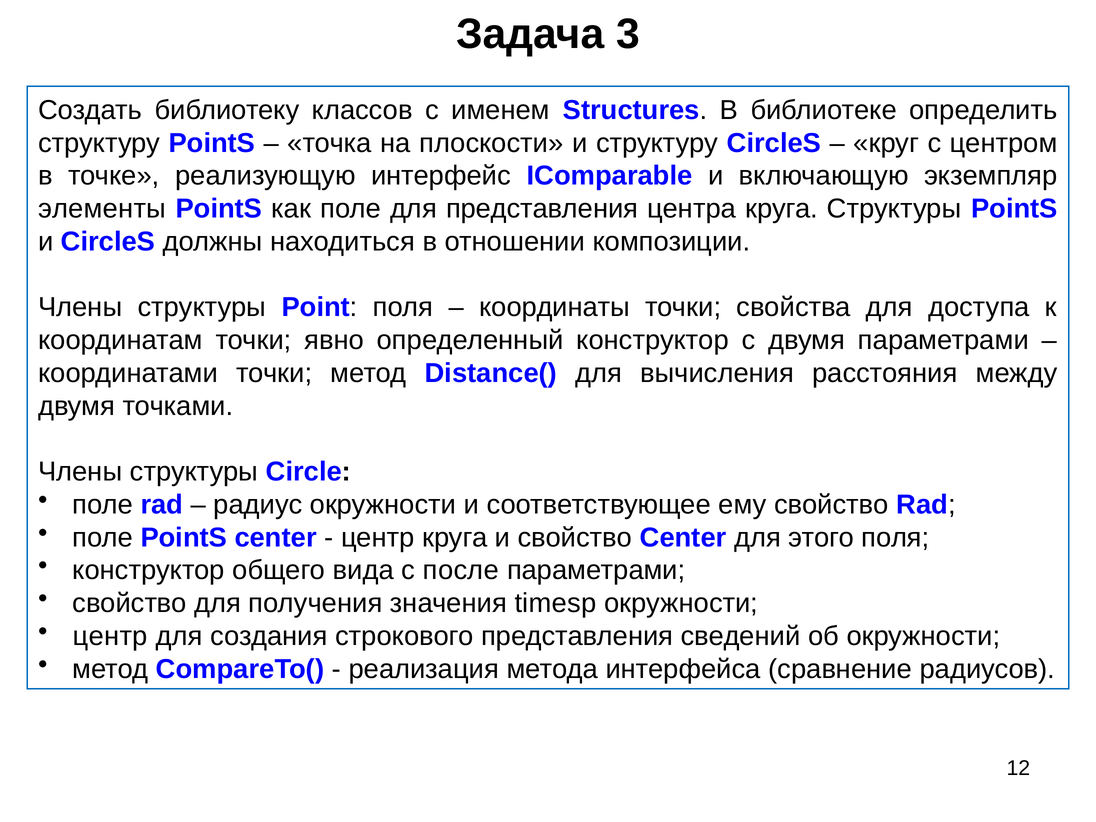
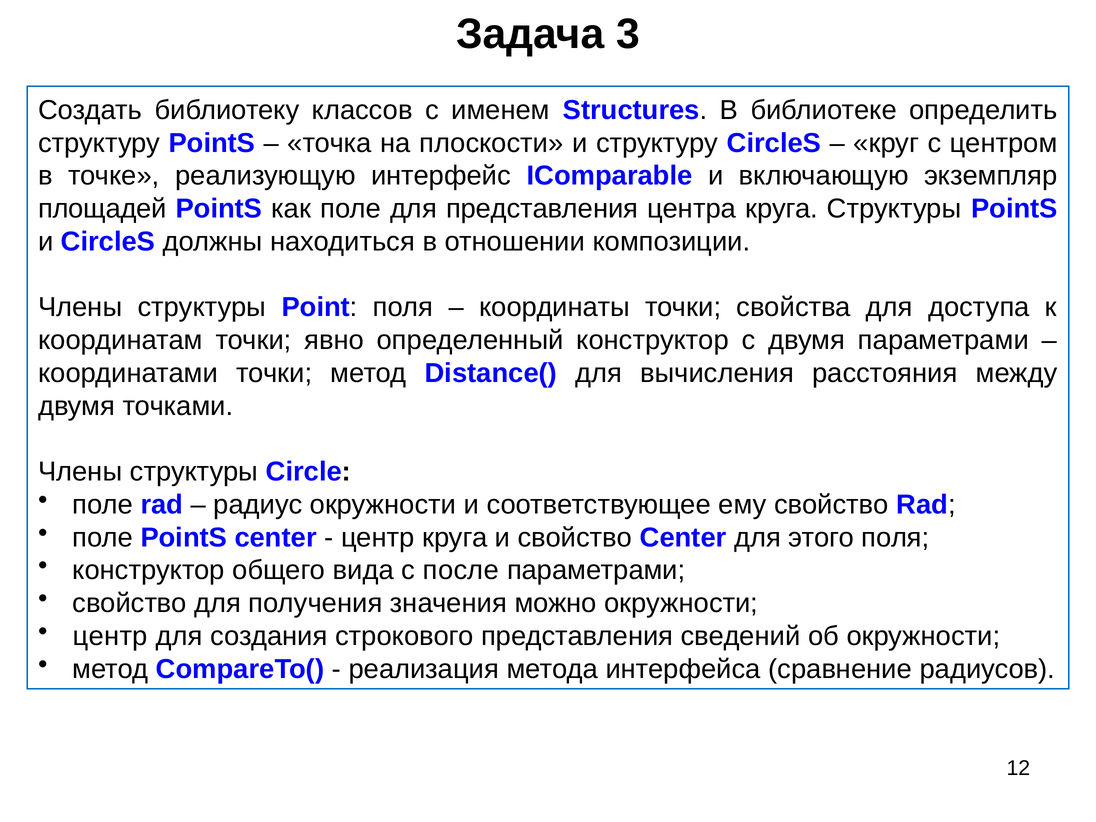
элементы: элементы -> площадей
timesp: timesp -> можно
